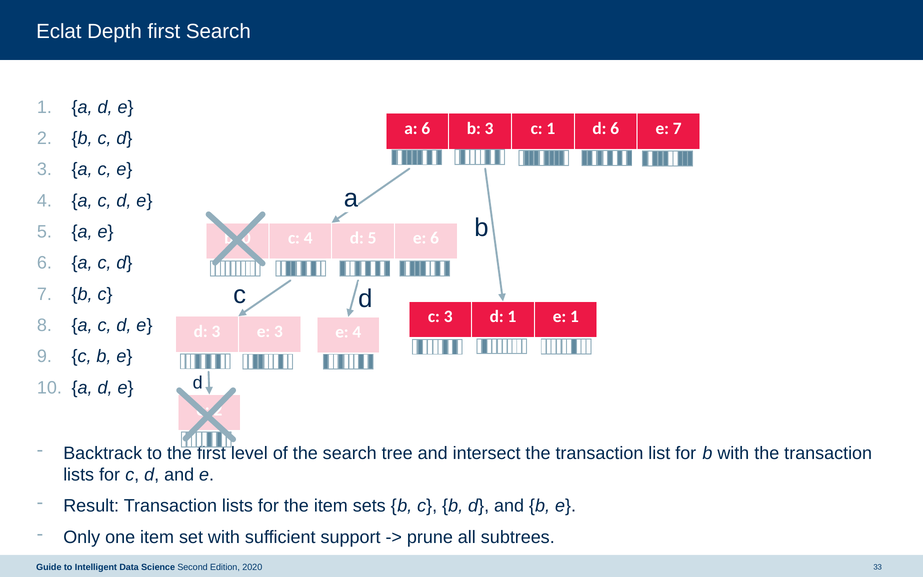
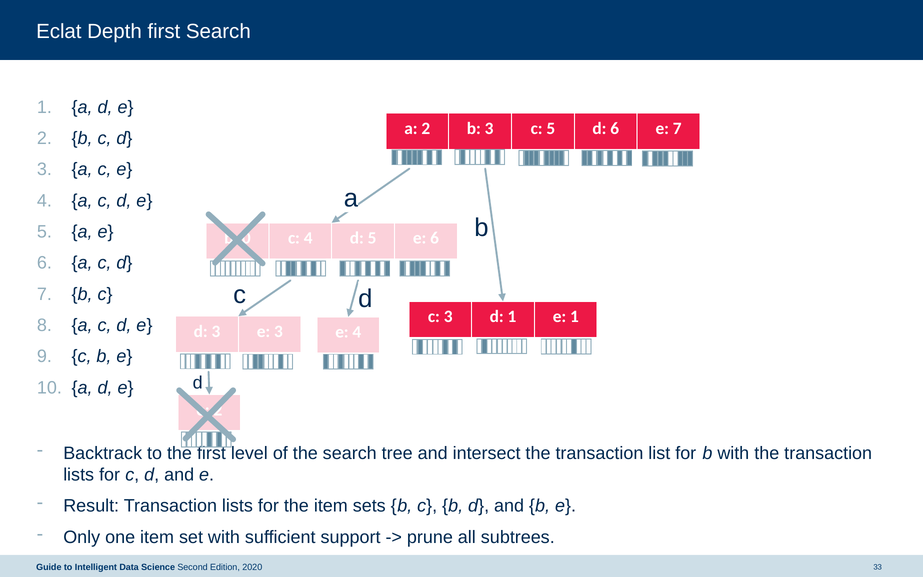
a 6: 6 -> 2
c 1: 1 -> 5
